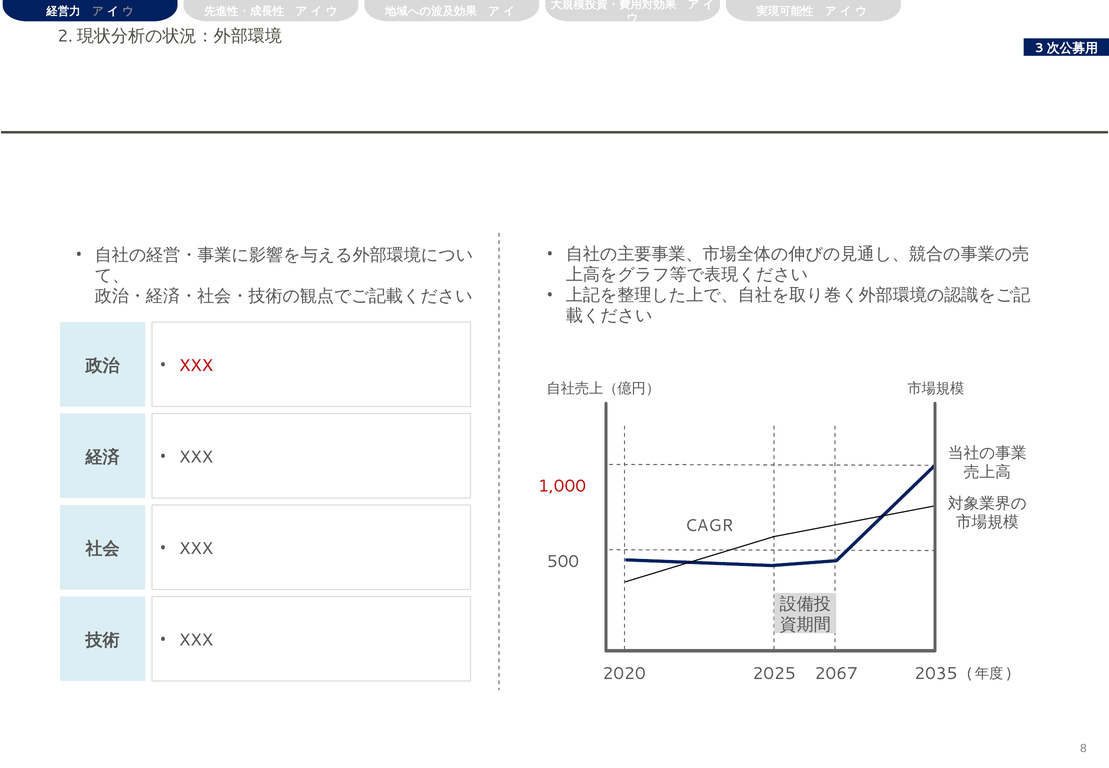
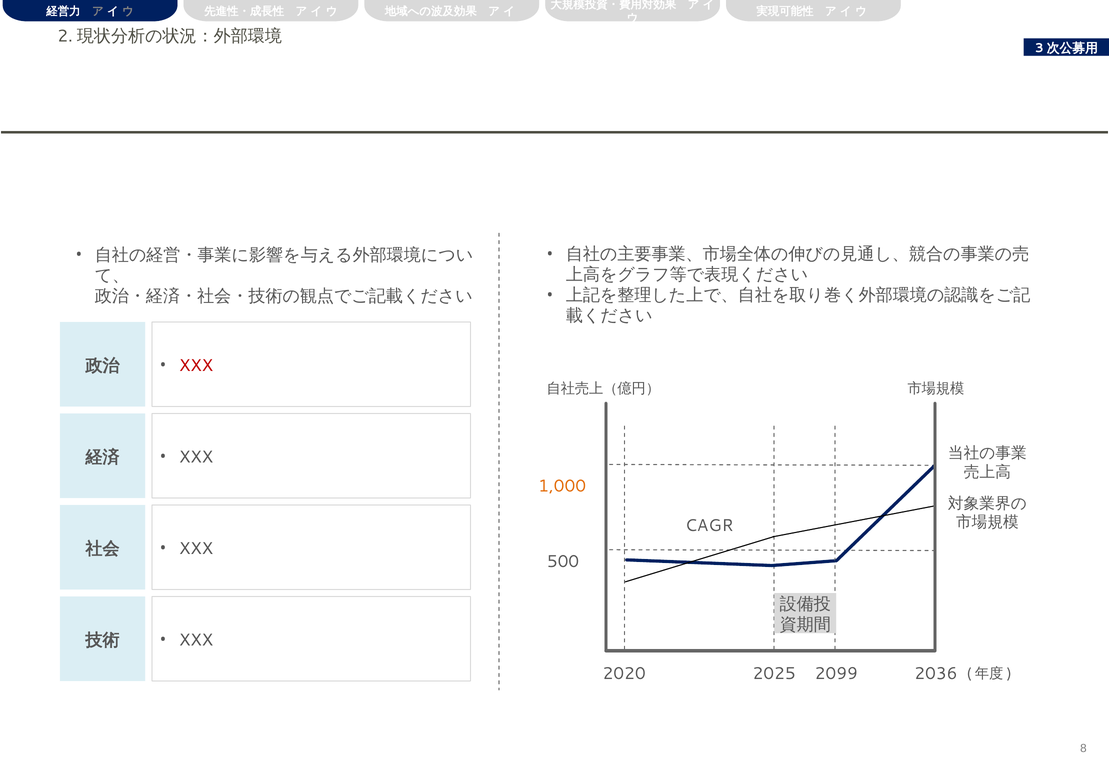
1,000 colour: red -> orange
2067: 2067 -> 2099
2035: 2035 -> 2036
